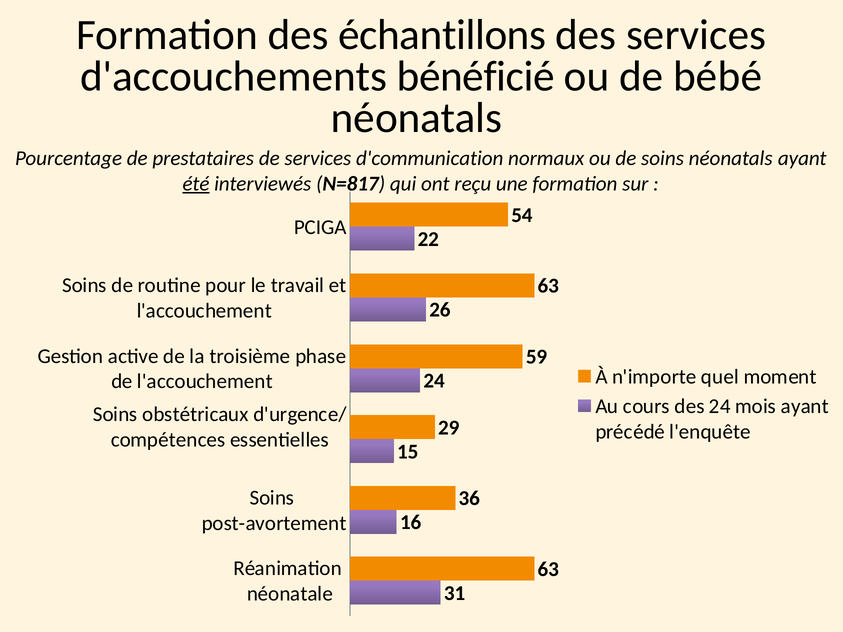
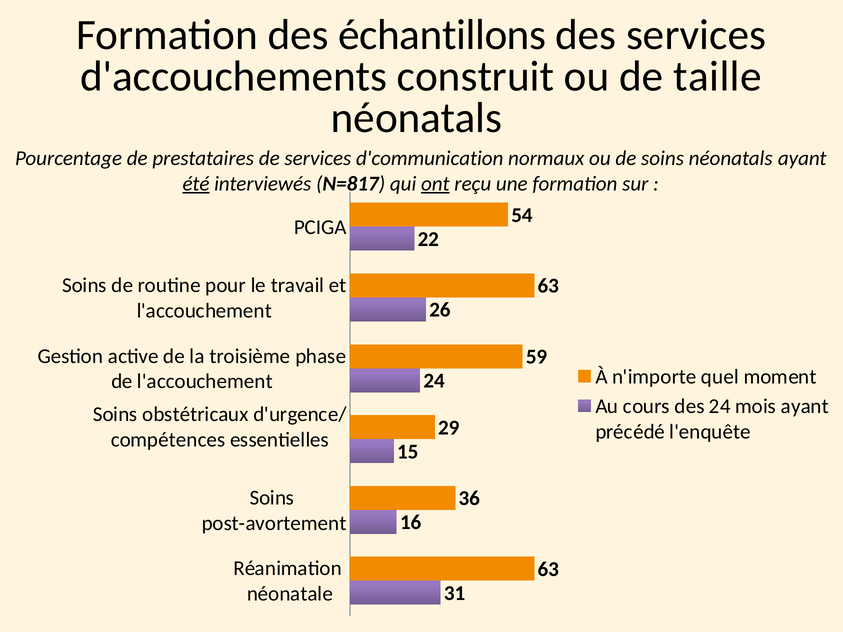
bénéficié: bénéficié -> construit
bébé: bébé -> taille
ont underline: none -> present
